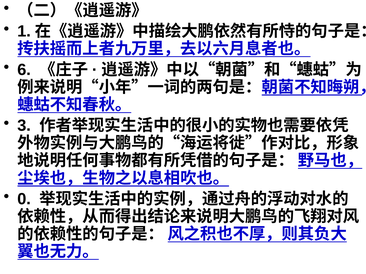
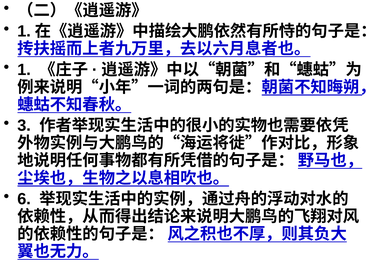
6 at (24, 70): 6 -> 1
0: 0 -> 6
